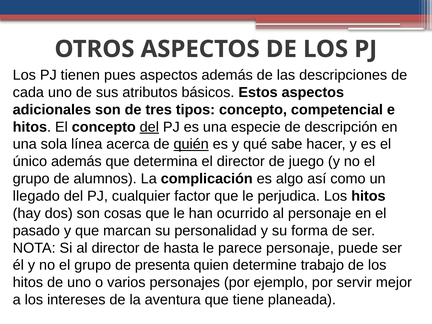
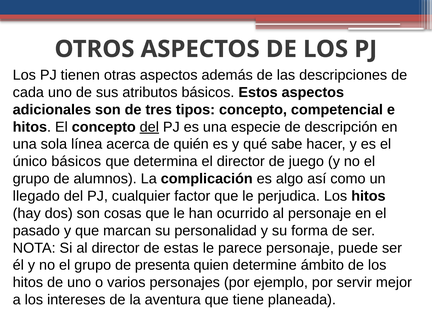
pues: pues -> otras
quién underline: present -> none
único además: además -> básicos
hasta: hasta -> estas
trabajo: trabajo -> ámbito
